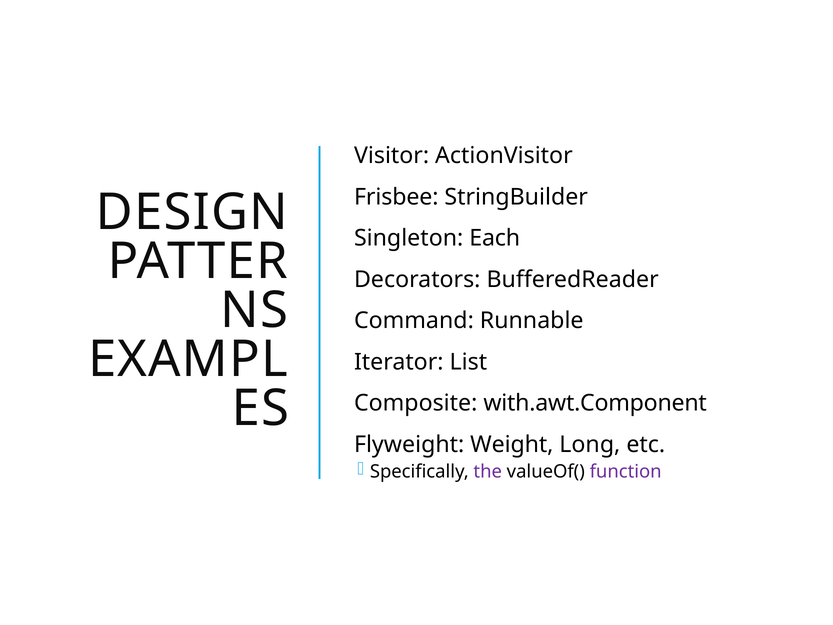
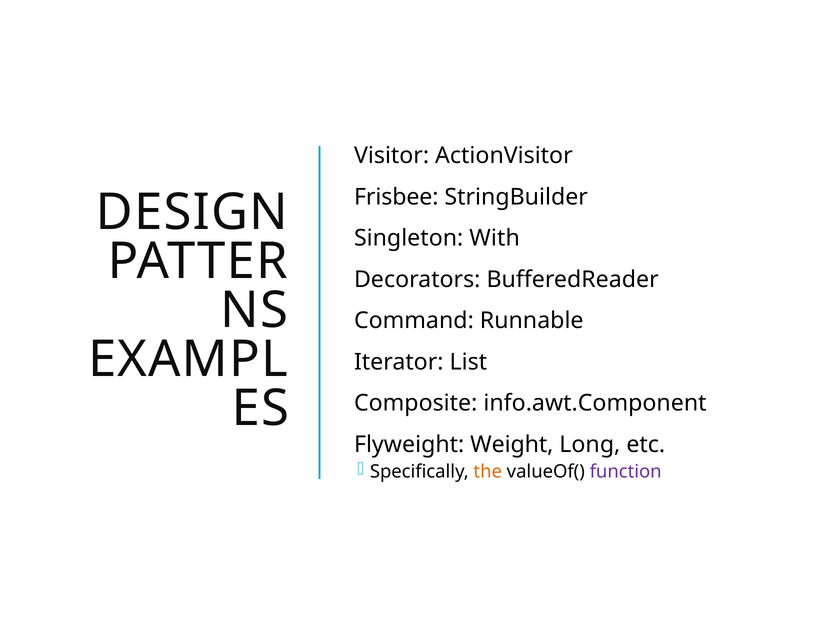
Each: Each -> With
with.awt.Component: with.awt.Component -> info.awt.Component
the colour: purple -> orange
